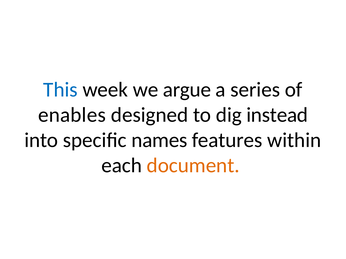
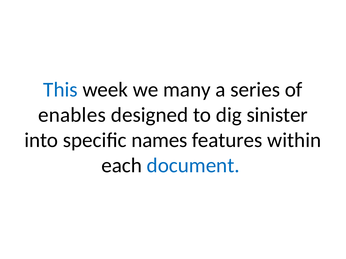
argue: argue -> many
instead: instead -> sinister
document colour: orange -> blue
